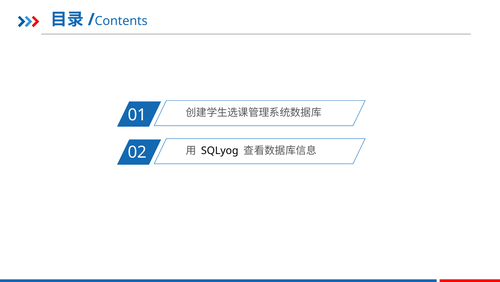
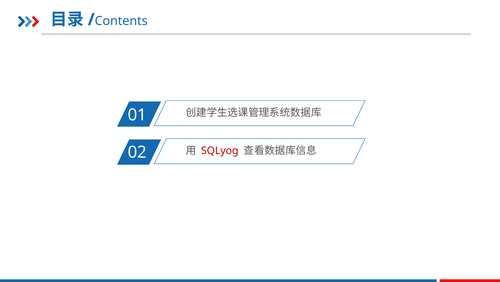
SQLyog colour: black -> red
